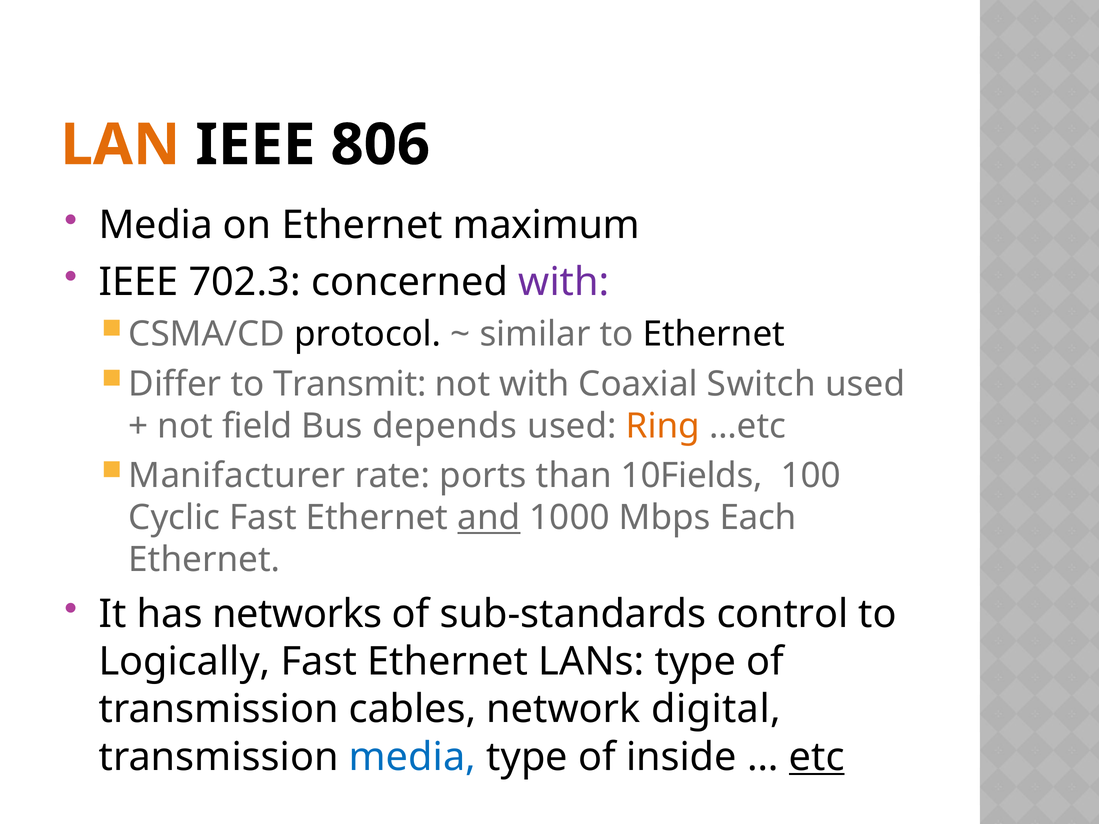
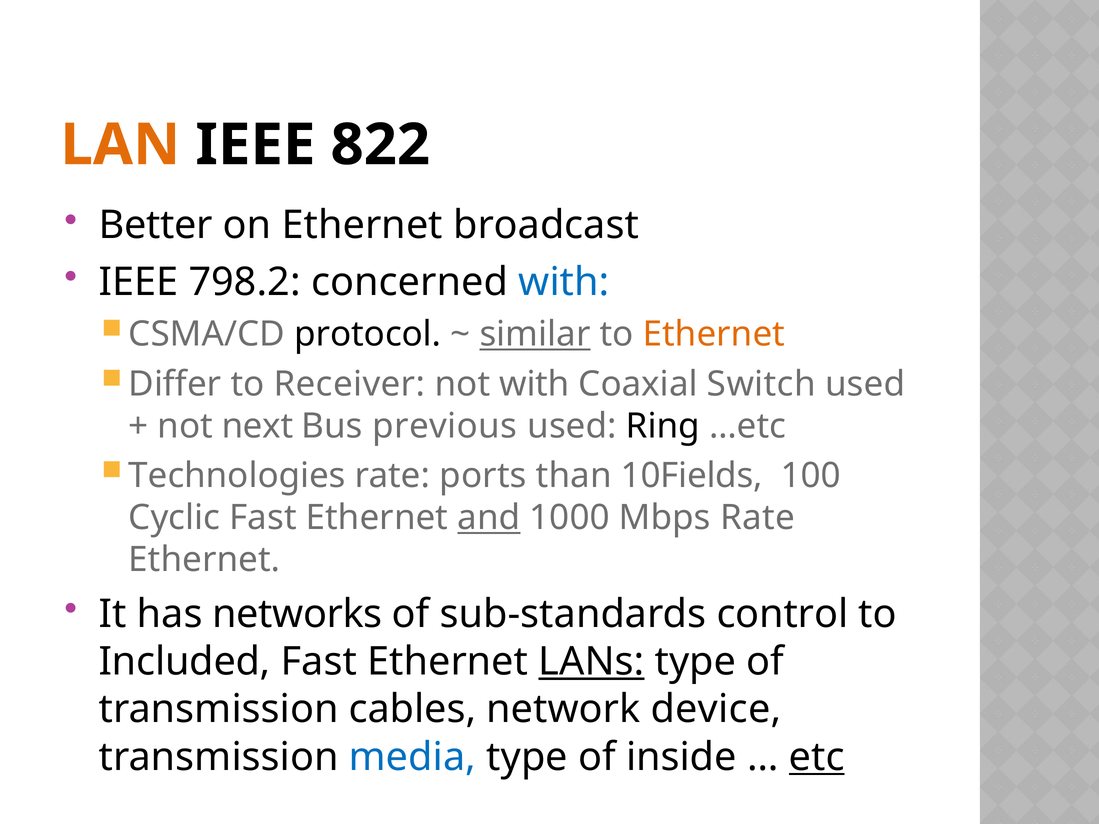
806: 806 -> 822
Media at (156, 225): Media -> Better
maximum: maximum -> broadcast
702.3: 702.3 -> 798.2
with at (564, 282) colour: purple -> blue
similar underline: none -> present
Ethernet at (714, 334) colour: black -> orange
Transmit: Transmit -> Receiver
field: field -> next
depends: depends -> previous
Ring colour: orange -> black
Manifacturer: Manifacturer -> Technologies
Mbps Each: Each -> Rate
Logically: Logically -> Included
LANs underline: none -> present
digital: digital -> device
